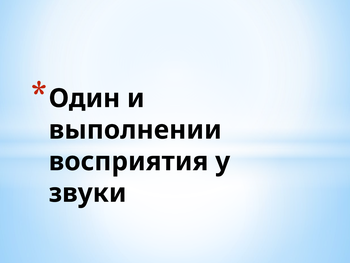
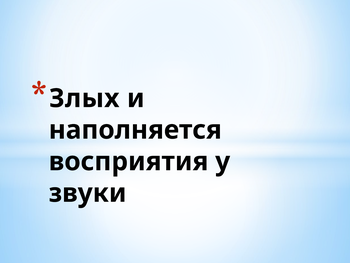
Один: Один -> Злых
выполнении: выполнении -> наполняется
